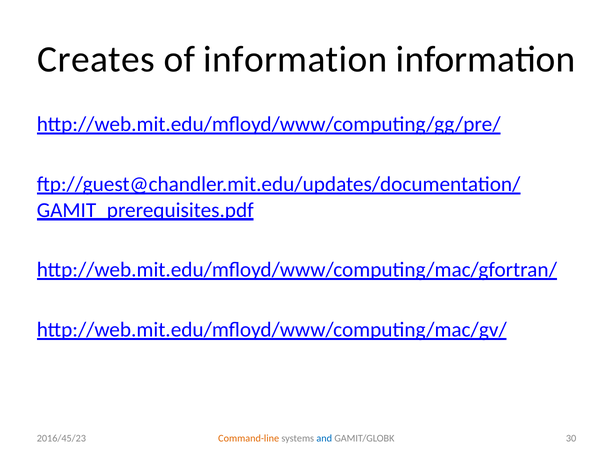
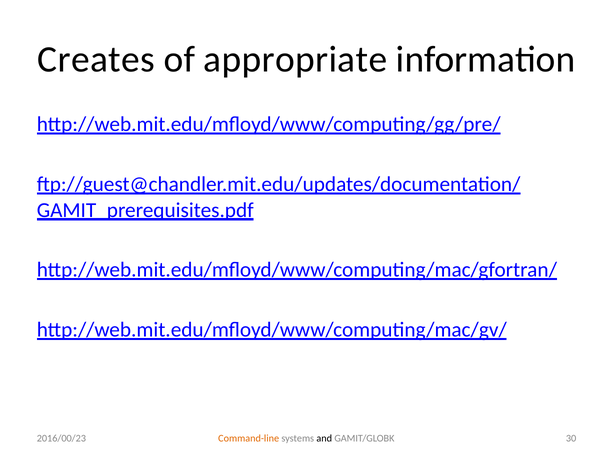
of information: information -> appropriate
and colour: blue -> black
2016/45/23: 2016/45/23 -> 2016/00/23
